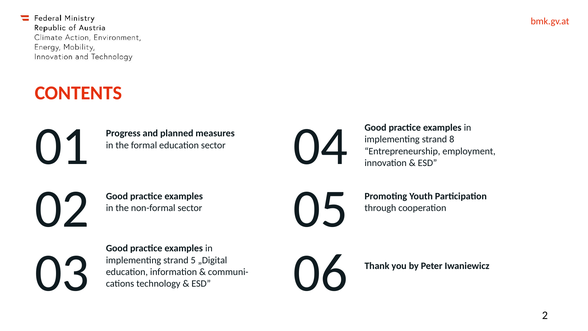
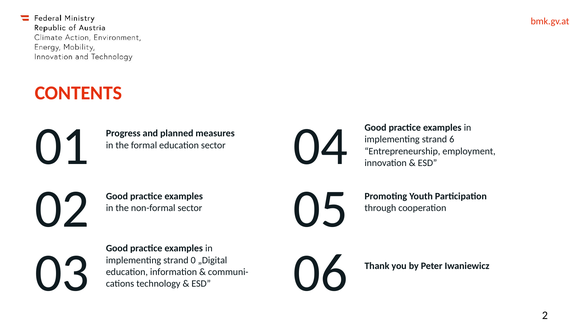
8: 8 -> 6
5: 5 -> 0
